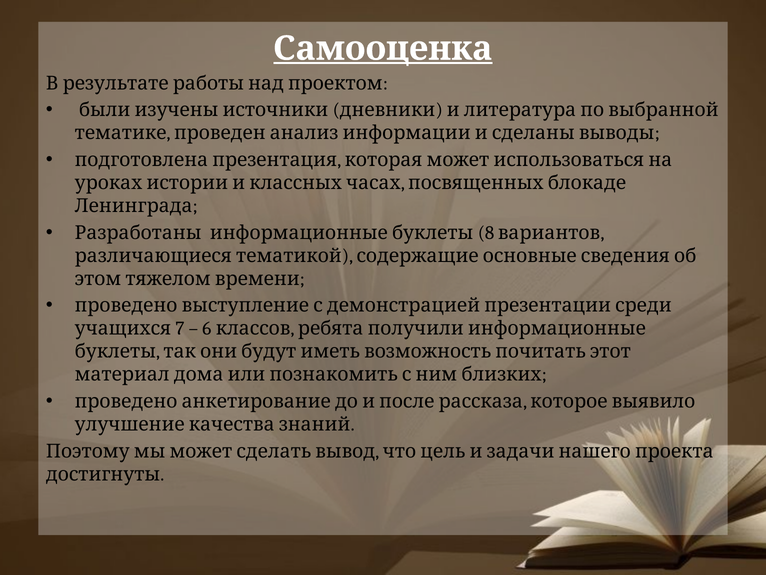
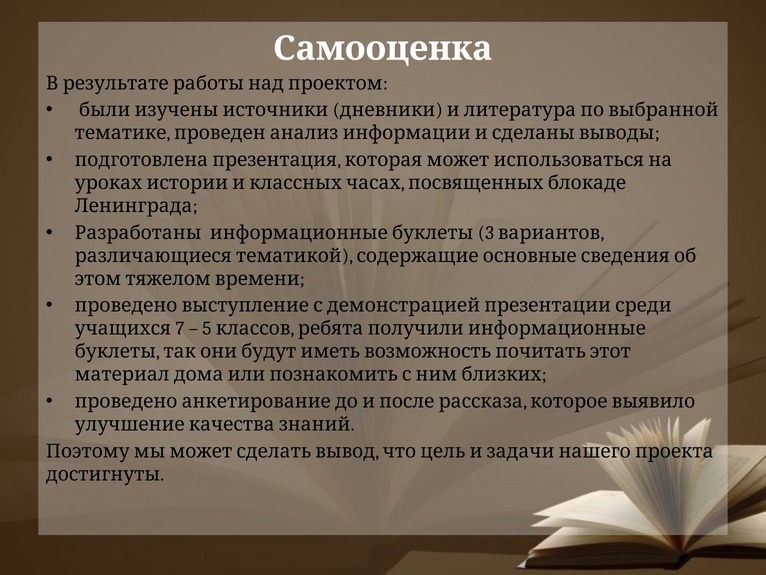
Самооценка underline: present -> none
8: 8 -> 3
6: 6 -> 5
